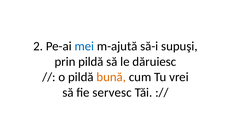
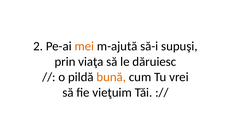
mei colour: blue -> orange
prin pildă: pildă -> viaţa
servesc: servesc -> vieţuim
